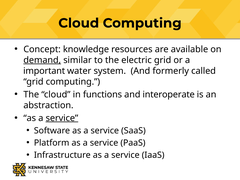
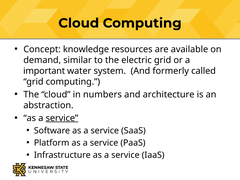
demand underline: present -> none
functions: functions -> numbers
interoperate: interoperate -> architecture
